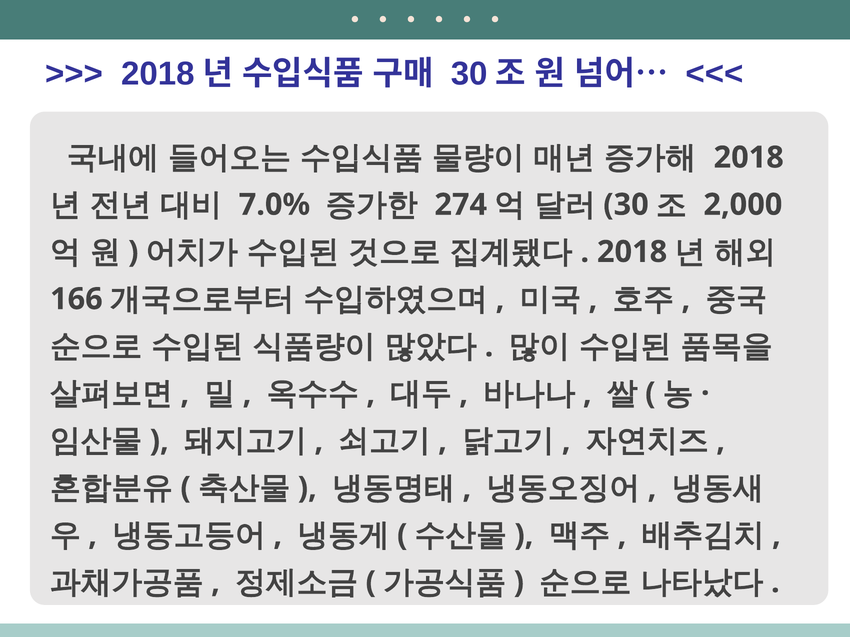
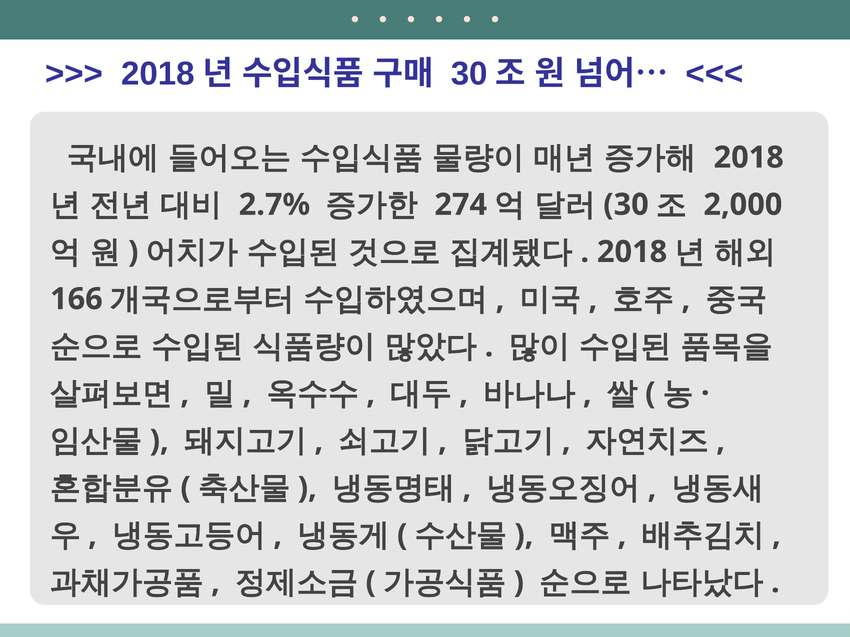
7.0%: 7.0% -> 2.7%
